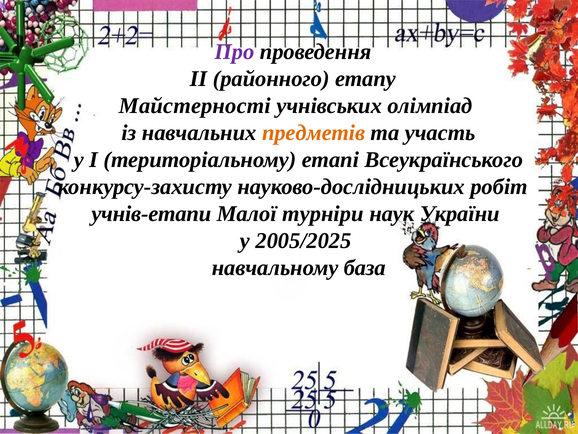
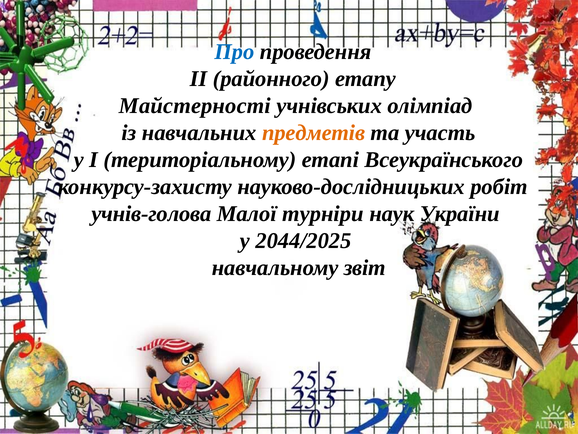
Про colour: purple -> blue
учнів-етапи: учнів-етапи -> учнів-голова
2005/2025: 2005/2025 -> 2044/2025
база: база -> звіт
